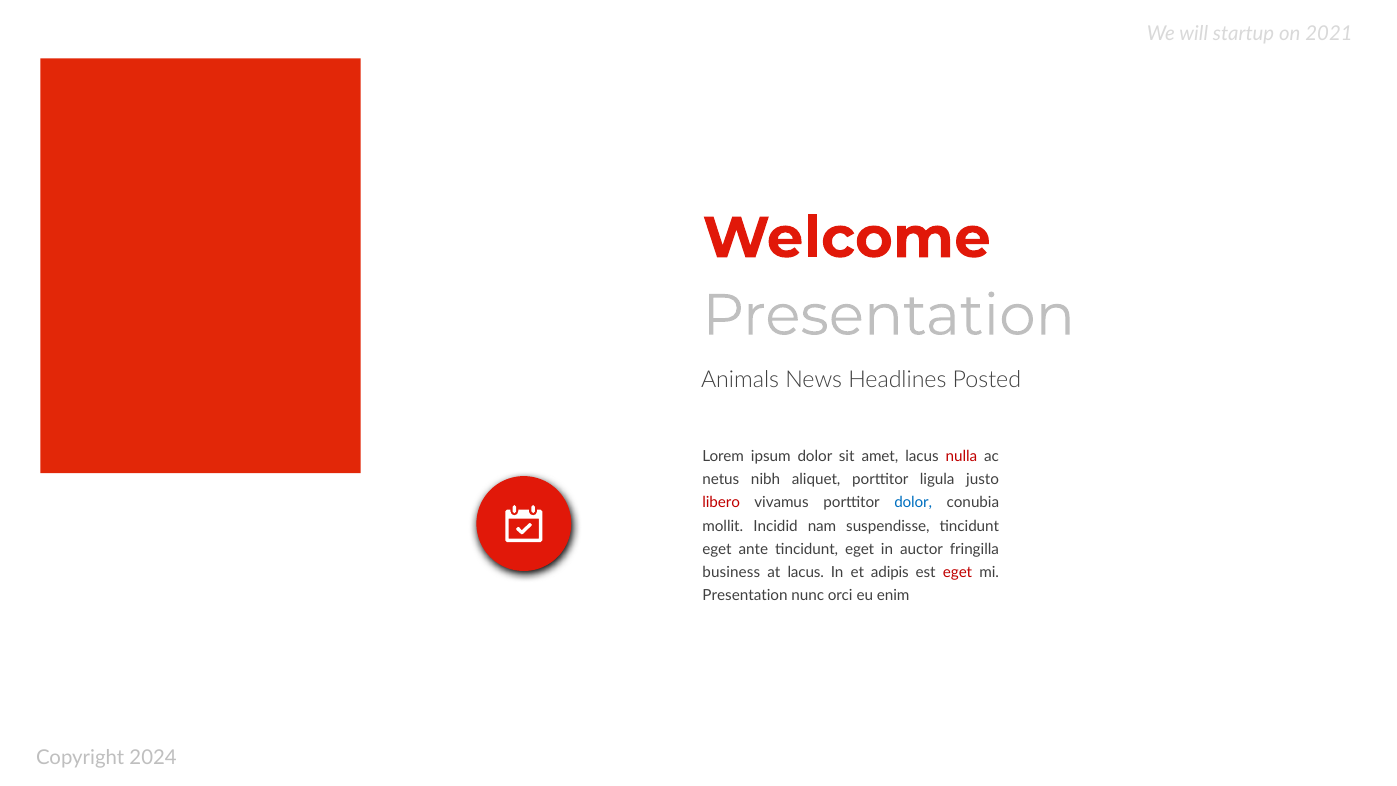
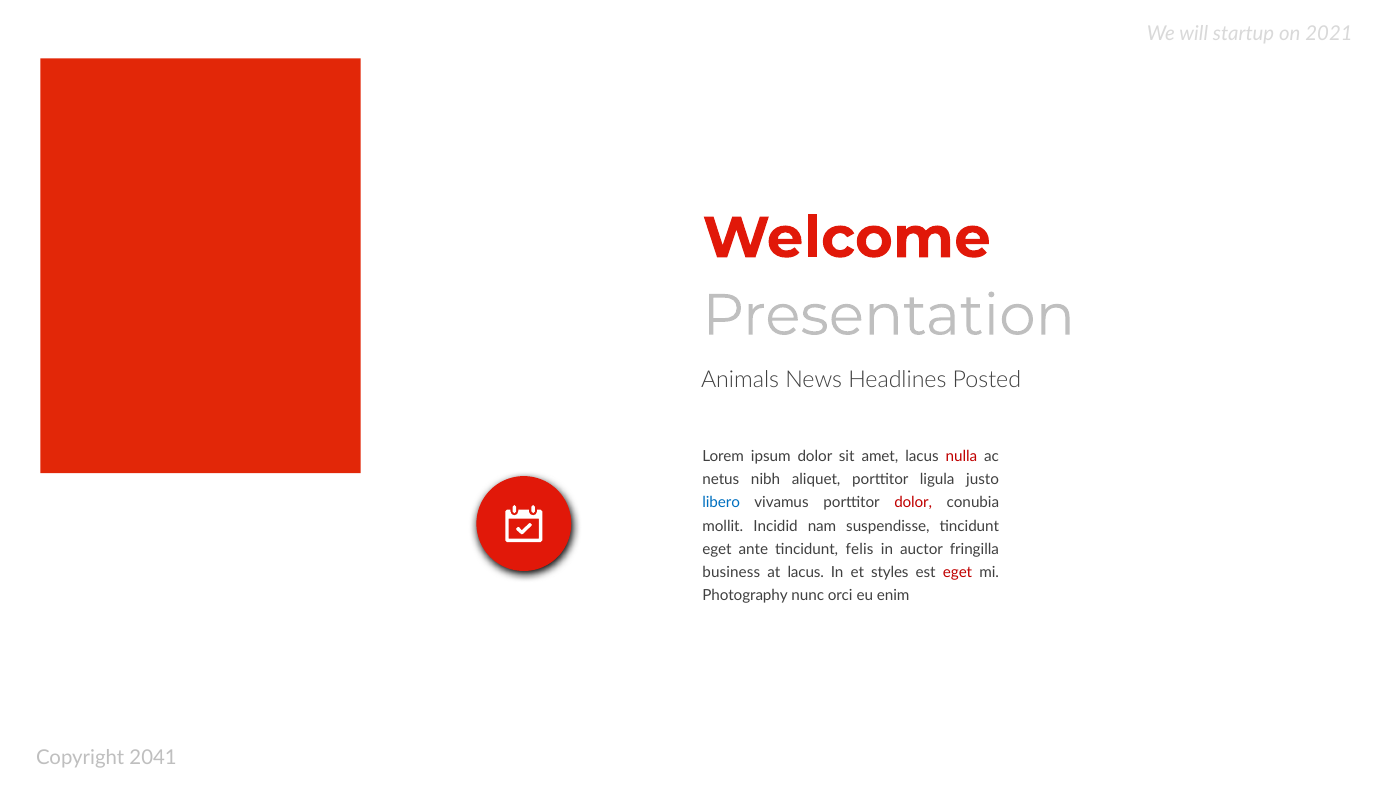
libero colour: red -> blue
dolor at (913, 503) colour: blue -> red
ante tincidunt eget: eget -> felis
adipis: adipis -> styles
Presentation at (745, 596): Presentation -> Photography
2024: 2024 -> 2041
